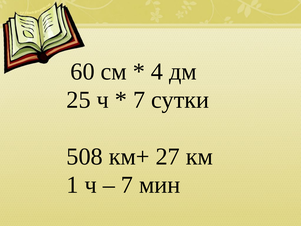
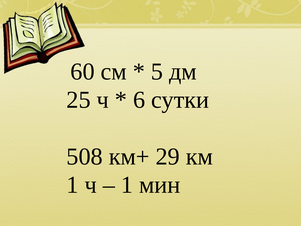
4: 4 -> 5
7 at (139, 100): 7 -> 6
27: 27 -> 29
7 at (127, 185): 7 -> 1
